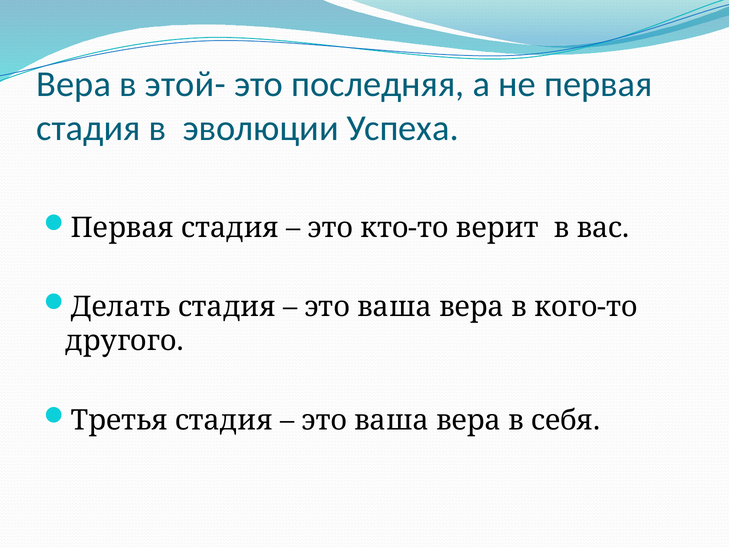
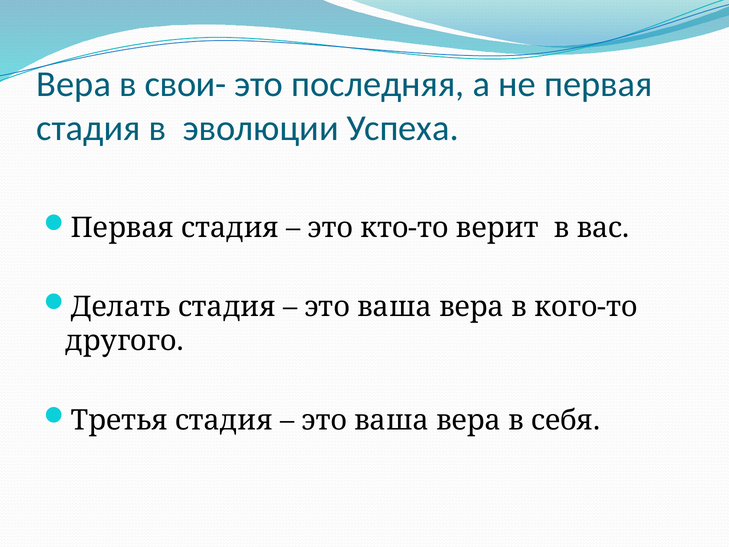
этой-: этой- -> свои-
